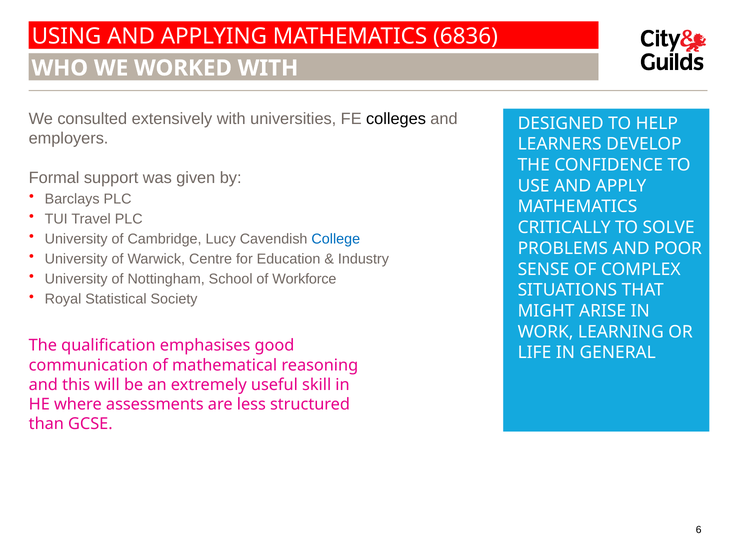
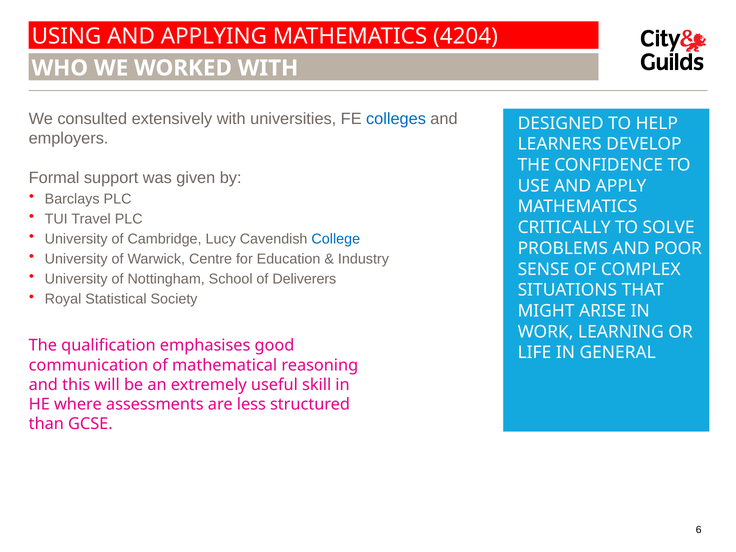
6836: 6836 -> 4204
colleges colour: black -> blue
Workforce: Workforce -> Deliverers
